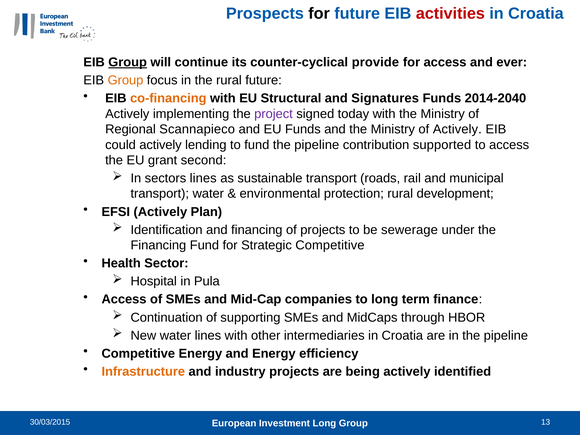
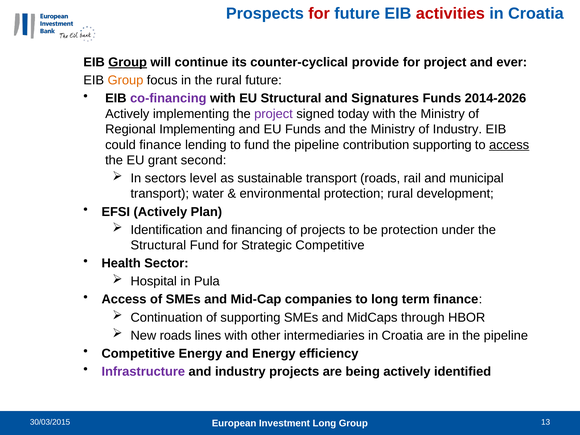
for at (319, 14) colour: black -> red
for access: access -> project
co-financing colour: orange -> purple
2014-2040: 2014-2040 -> 2014-2026
Regional Scannapieco: Scannapieco -> Implementing
of Actively: Actively -> Industry
could actively: actively -> finance
contribution supported: supported -> supporting
access at (509, 145) underline: none -> present
sectors lines: lines -> level
be sewerage: sewerage -> protection
Financing at (158, 245): Financing -> Structural
New water: water -> roads
Infrastructure colour: orange -> purple
